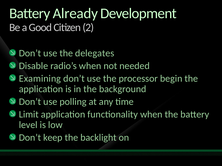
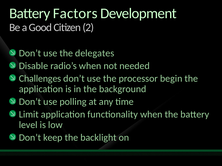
Already: Already -> Factors
Examining: Examining -> Challenges
